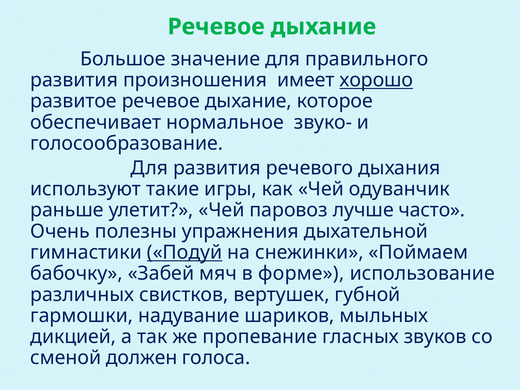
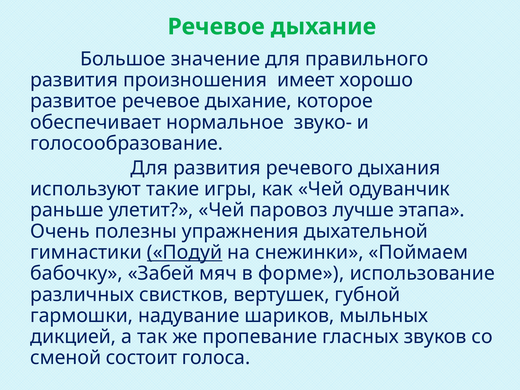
хорошо underline: present -> none
часто: часто -> этапа
должен: должен -> состоит
